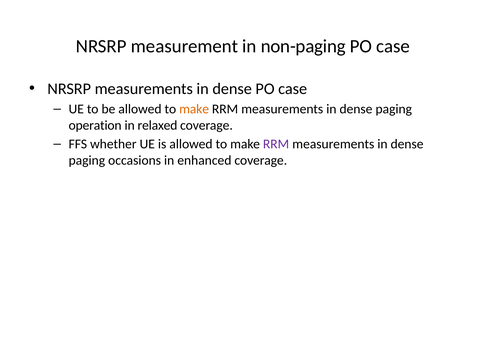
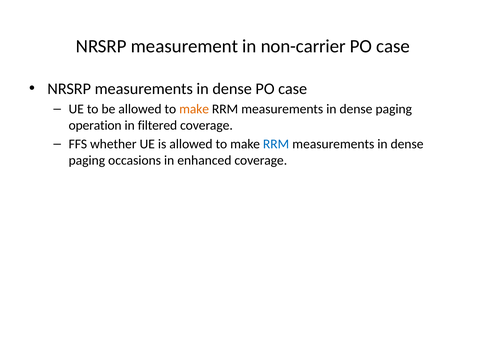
non-paging: non-paging -> non-carrier
relaxed: relaxed -> filtered
RRM at (276, 144) colour: purple -> blue
